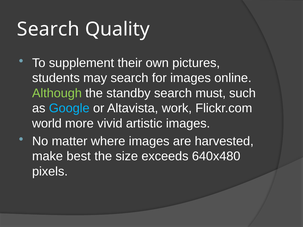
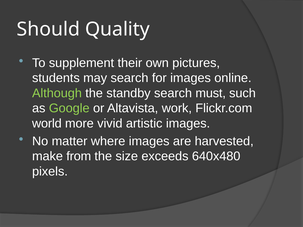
Search at (48, 29): Search -> Should
Google colour: light blue -> light green
best: best -> from
